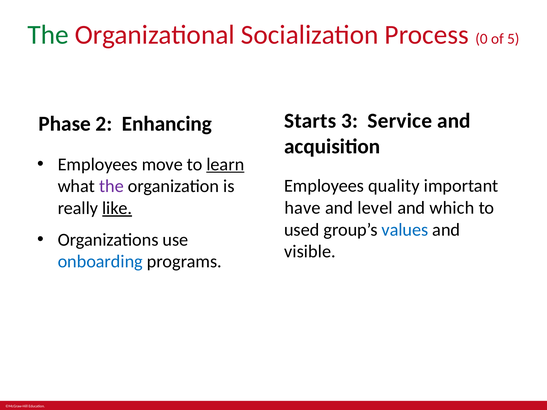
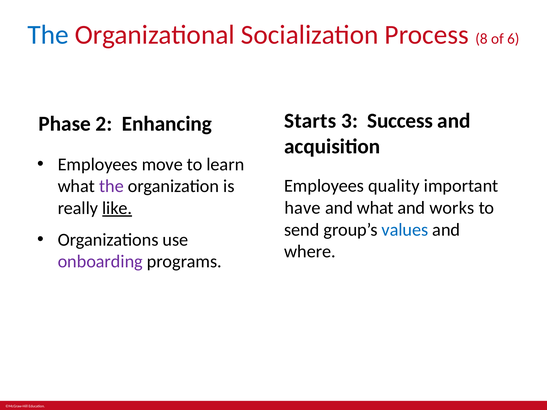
The at (48, 35) colour: green -> blue
0: 0 -> 8
5: 5 -> 6
Service: Service -> Success
learn underline: present -> none
and level: level -> what
which: which -> works
used: used -> send
visible: visible -> where
onboarding colour: blue -> purple
